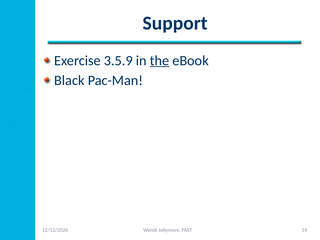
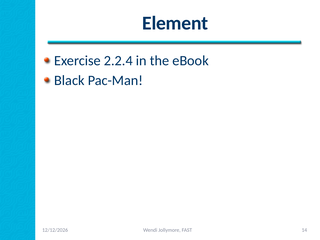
Support: Support -> Element
3.5.9: 3.5.9 -> 2.2.4
the underline: present -> none
